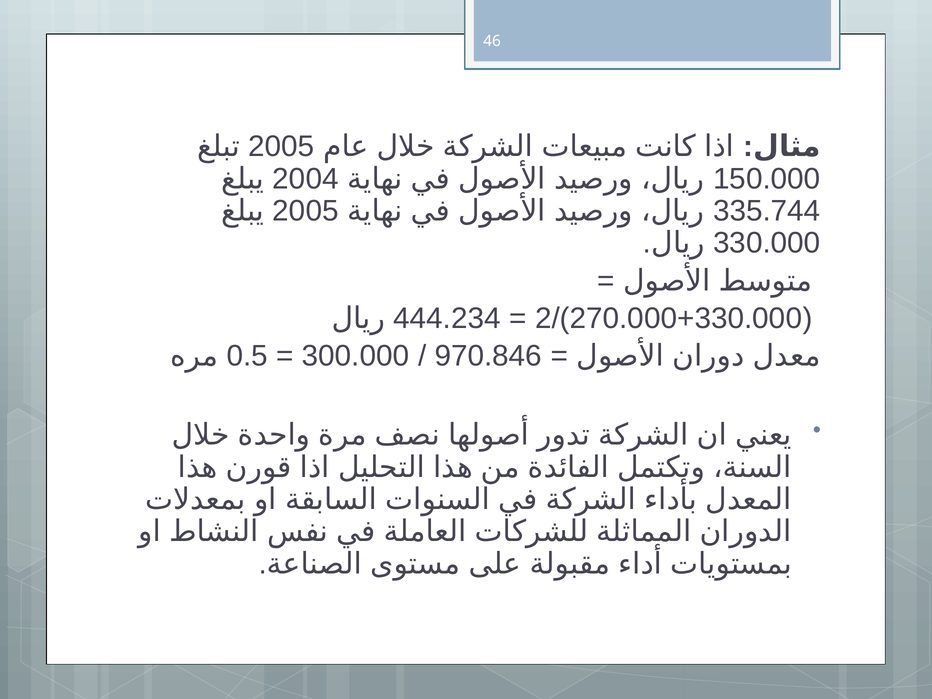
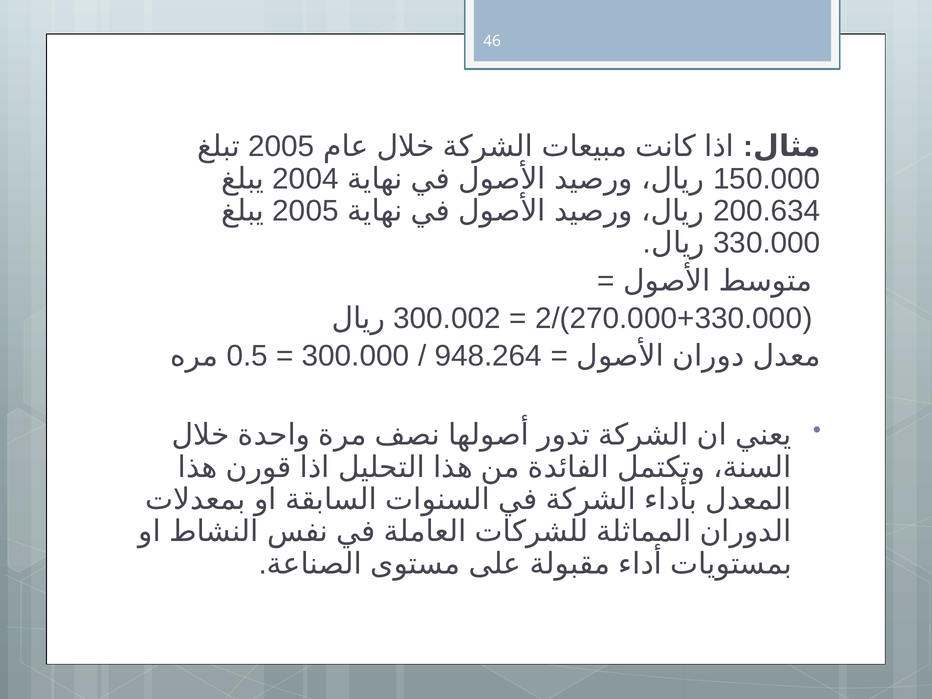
335.744: 335.744 -> 200.634
444.234: 444.234 -> 300.002
970.846: 970.846 -> 948.264
